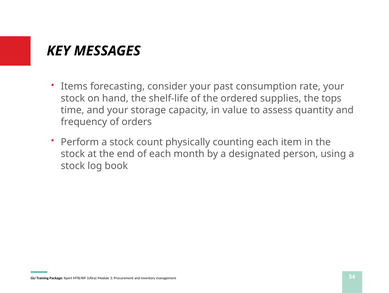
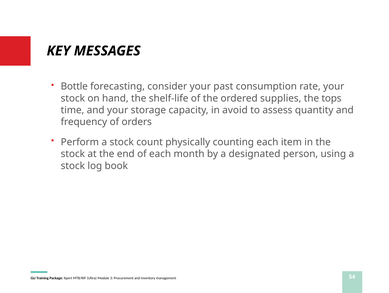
Items: Items -> Bottle
value: value -> avoid
